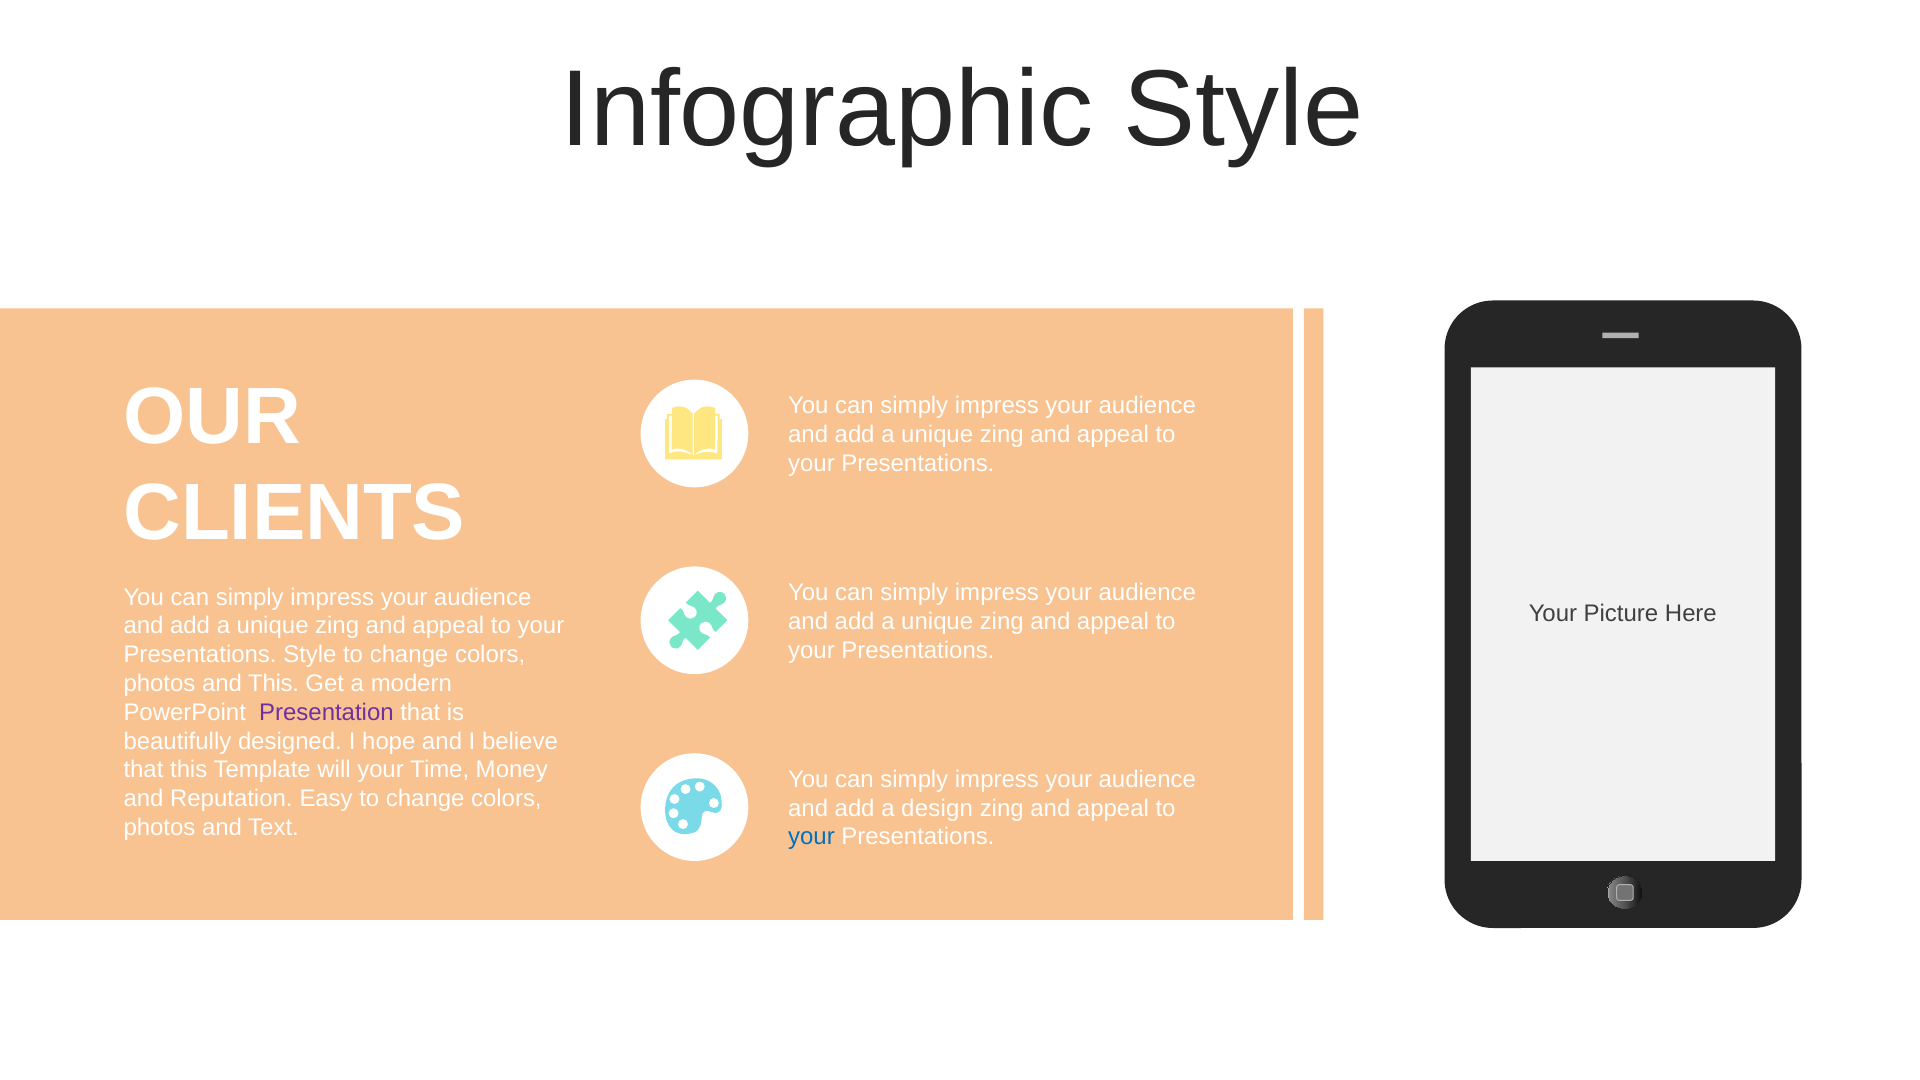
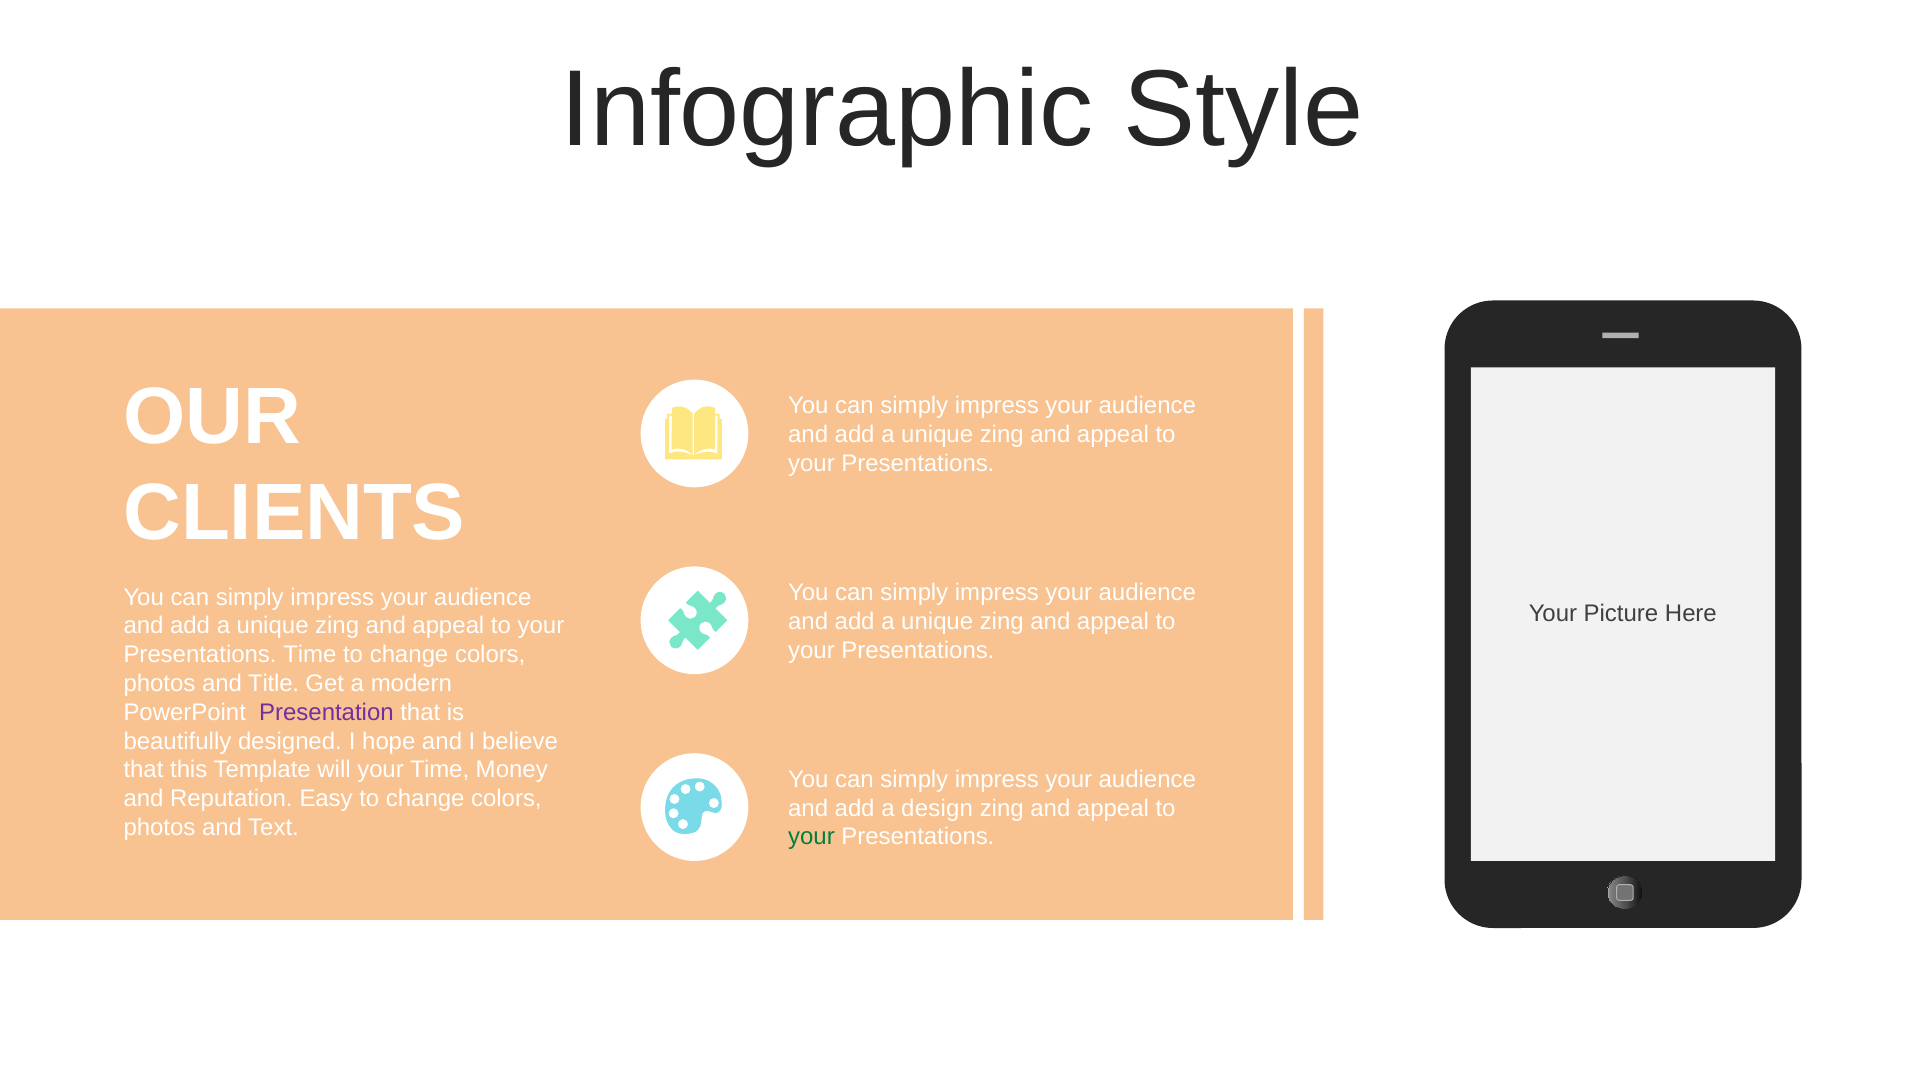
Presentations Style: Style -> Time
and This: This -> Title
your at (811, 837) colour: blue -> green
